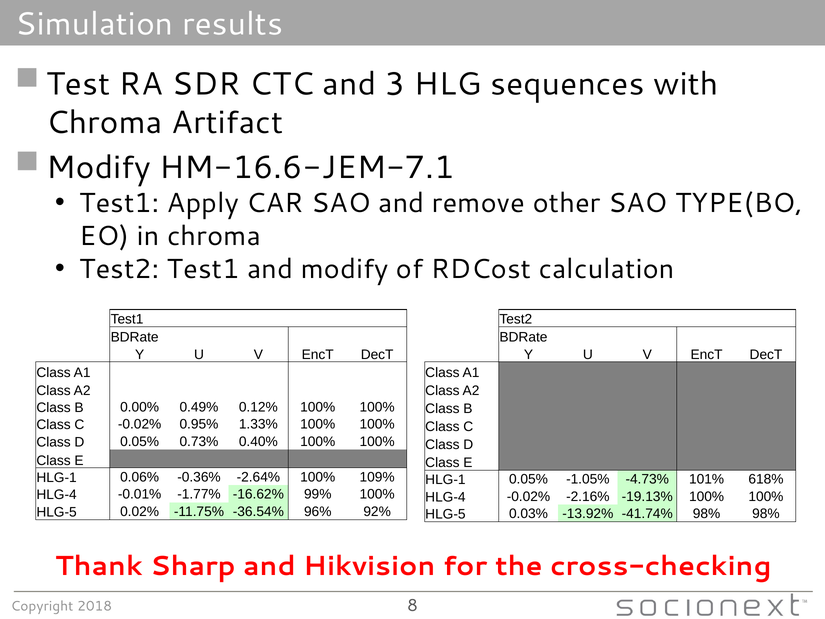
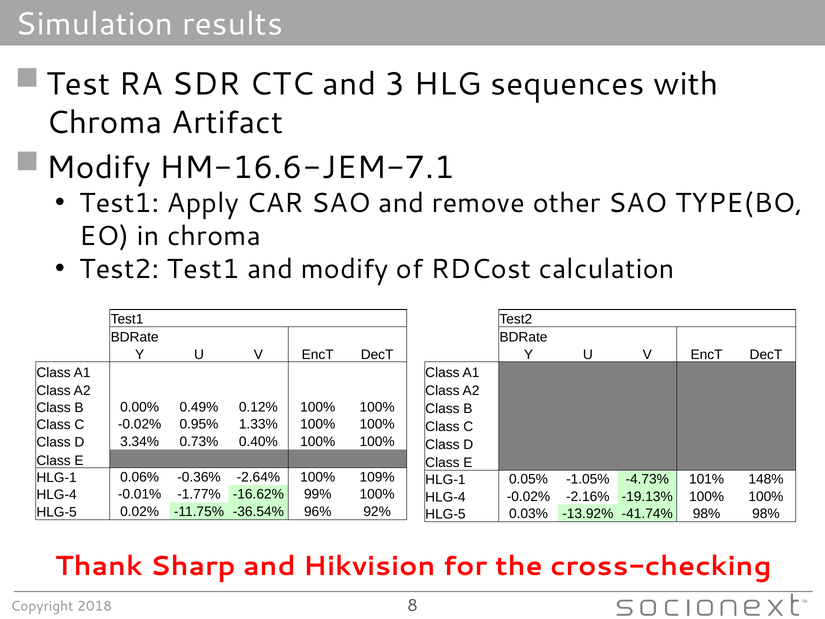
D 0.05%: 0.05% -> 3.34%
618%: 618% -> 148%
